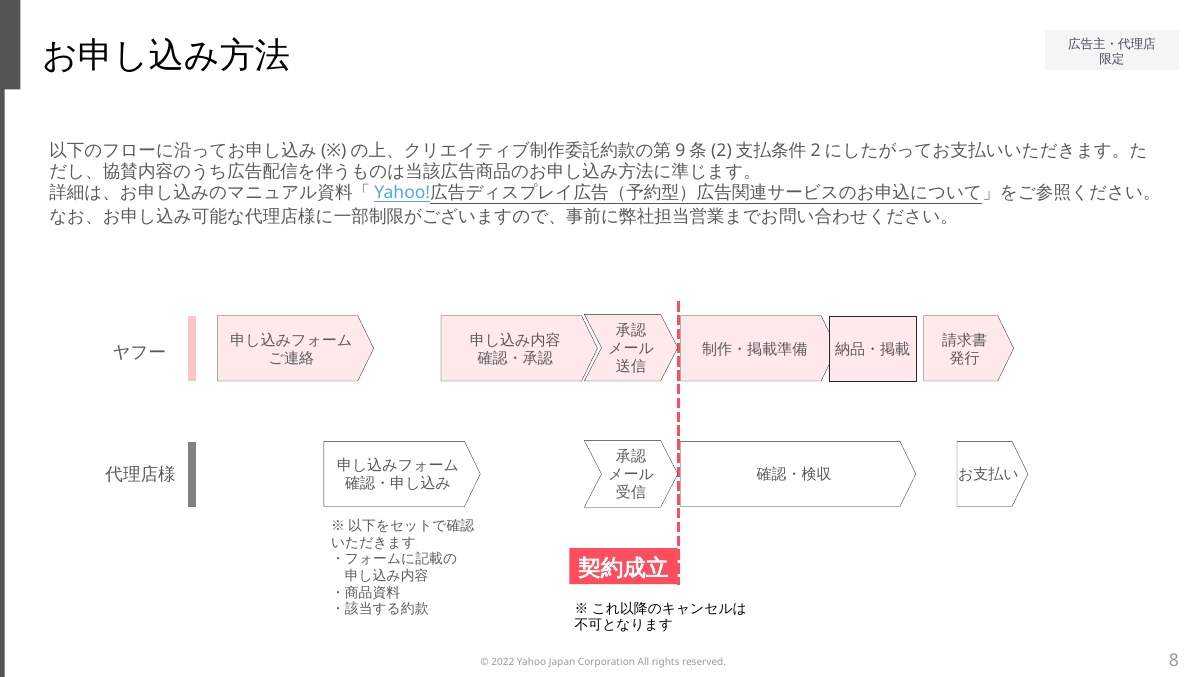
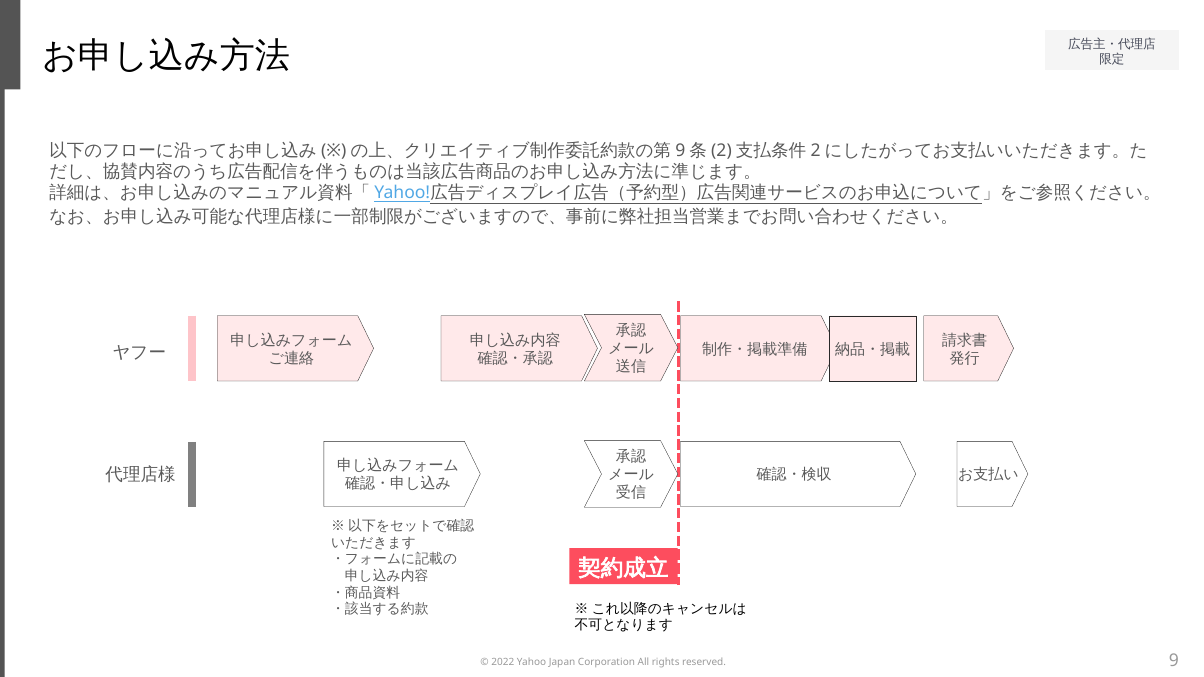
8: 8 -> 9
